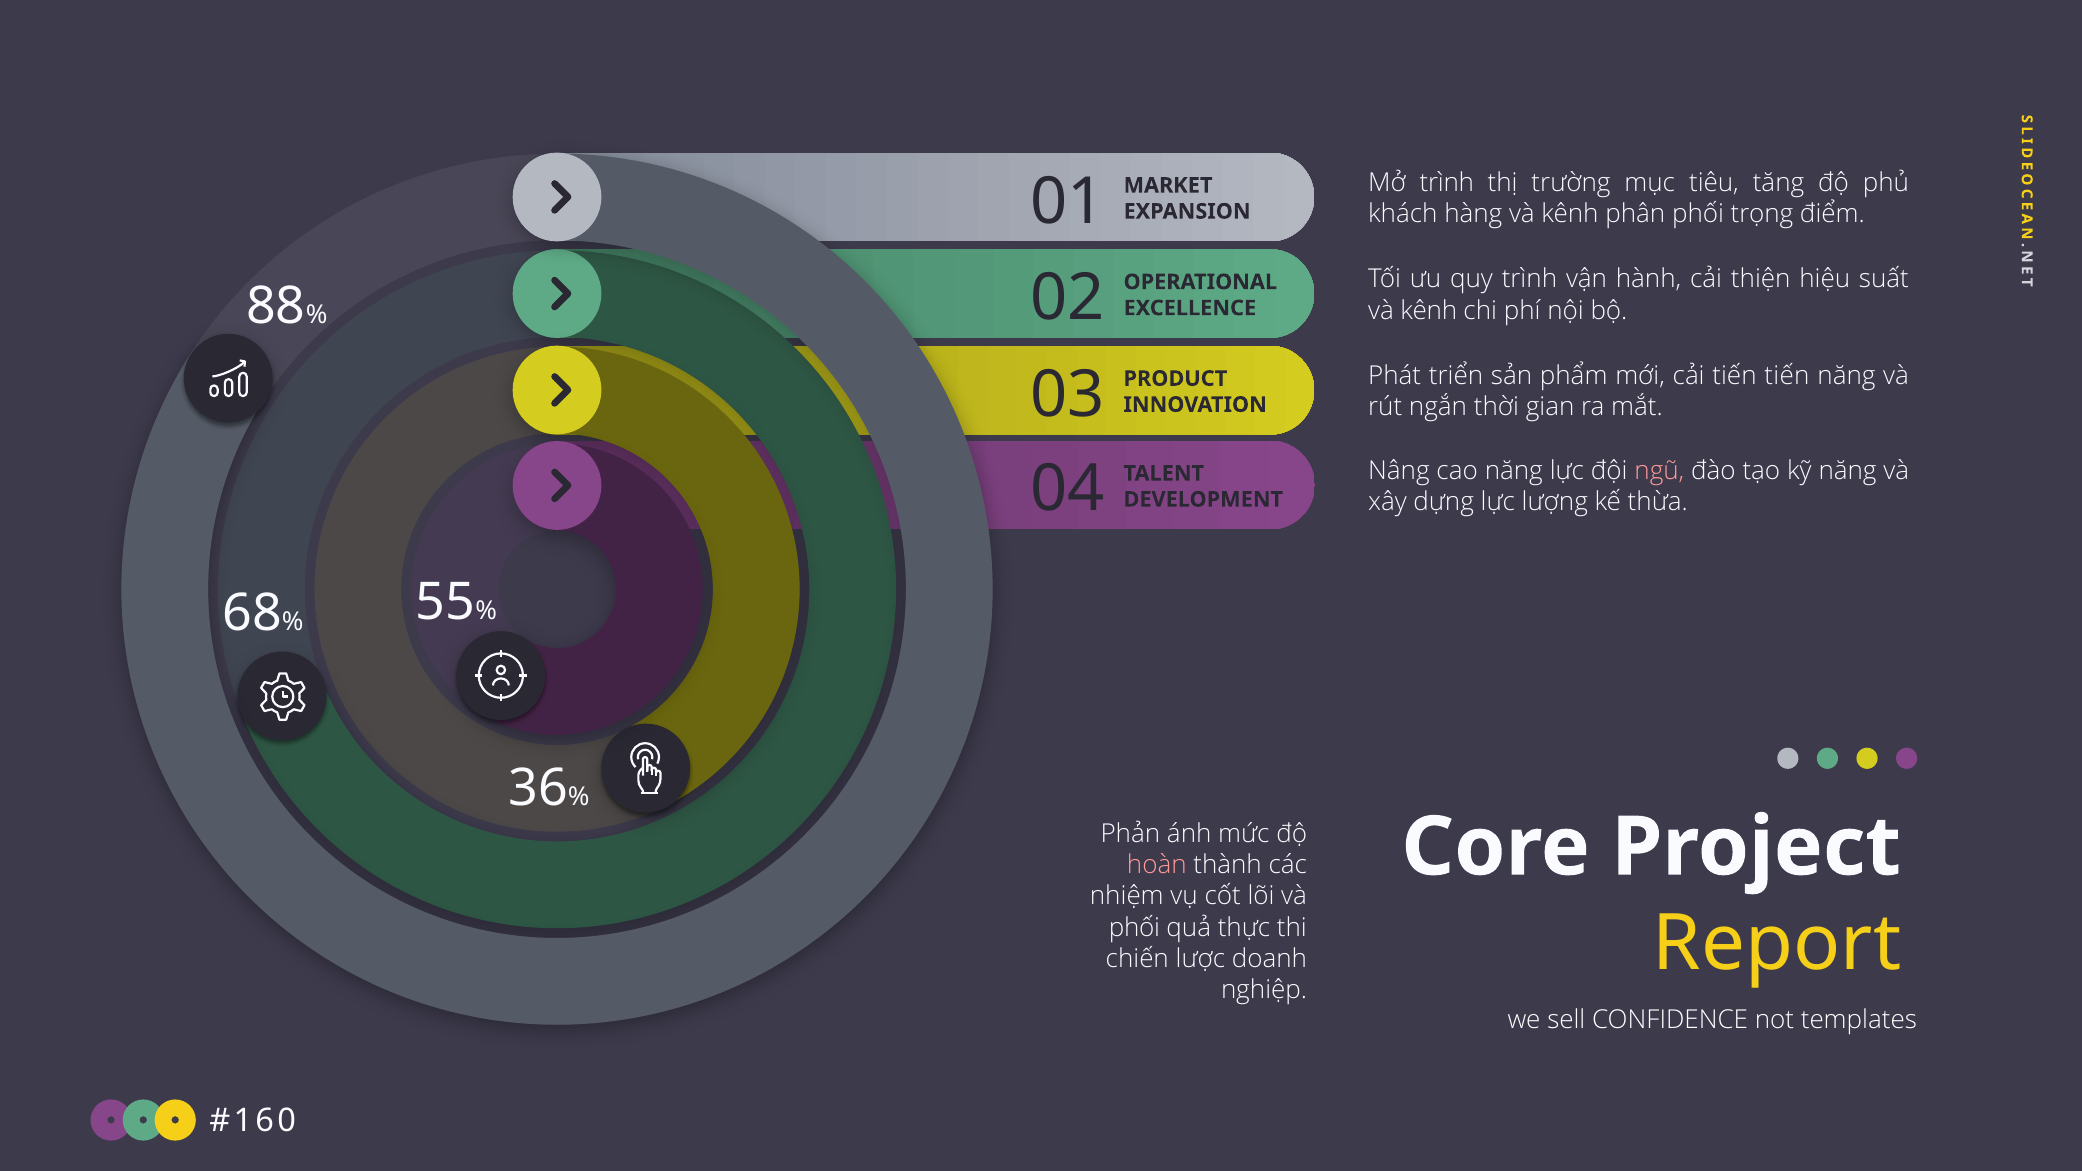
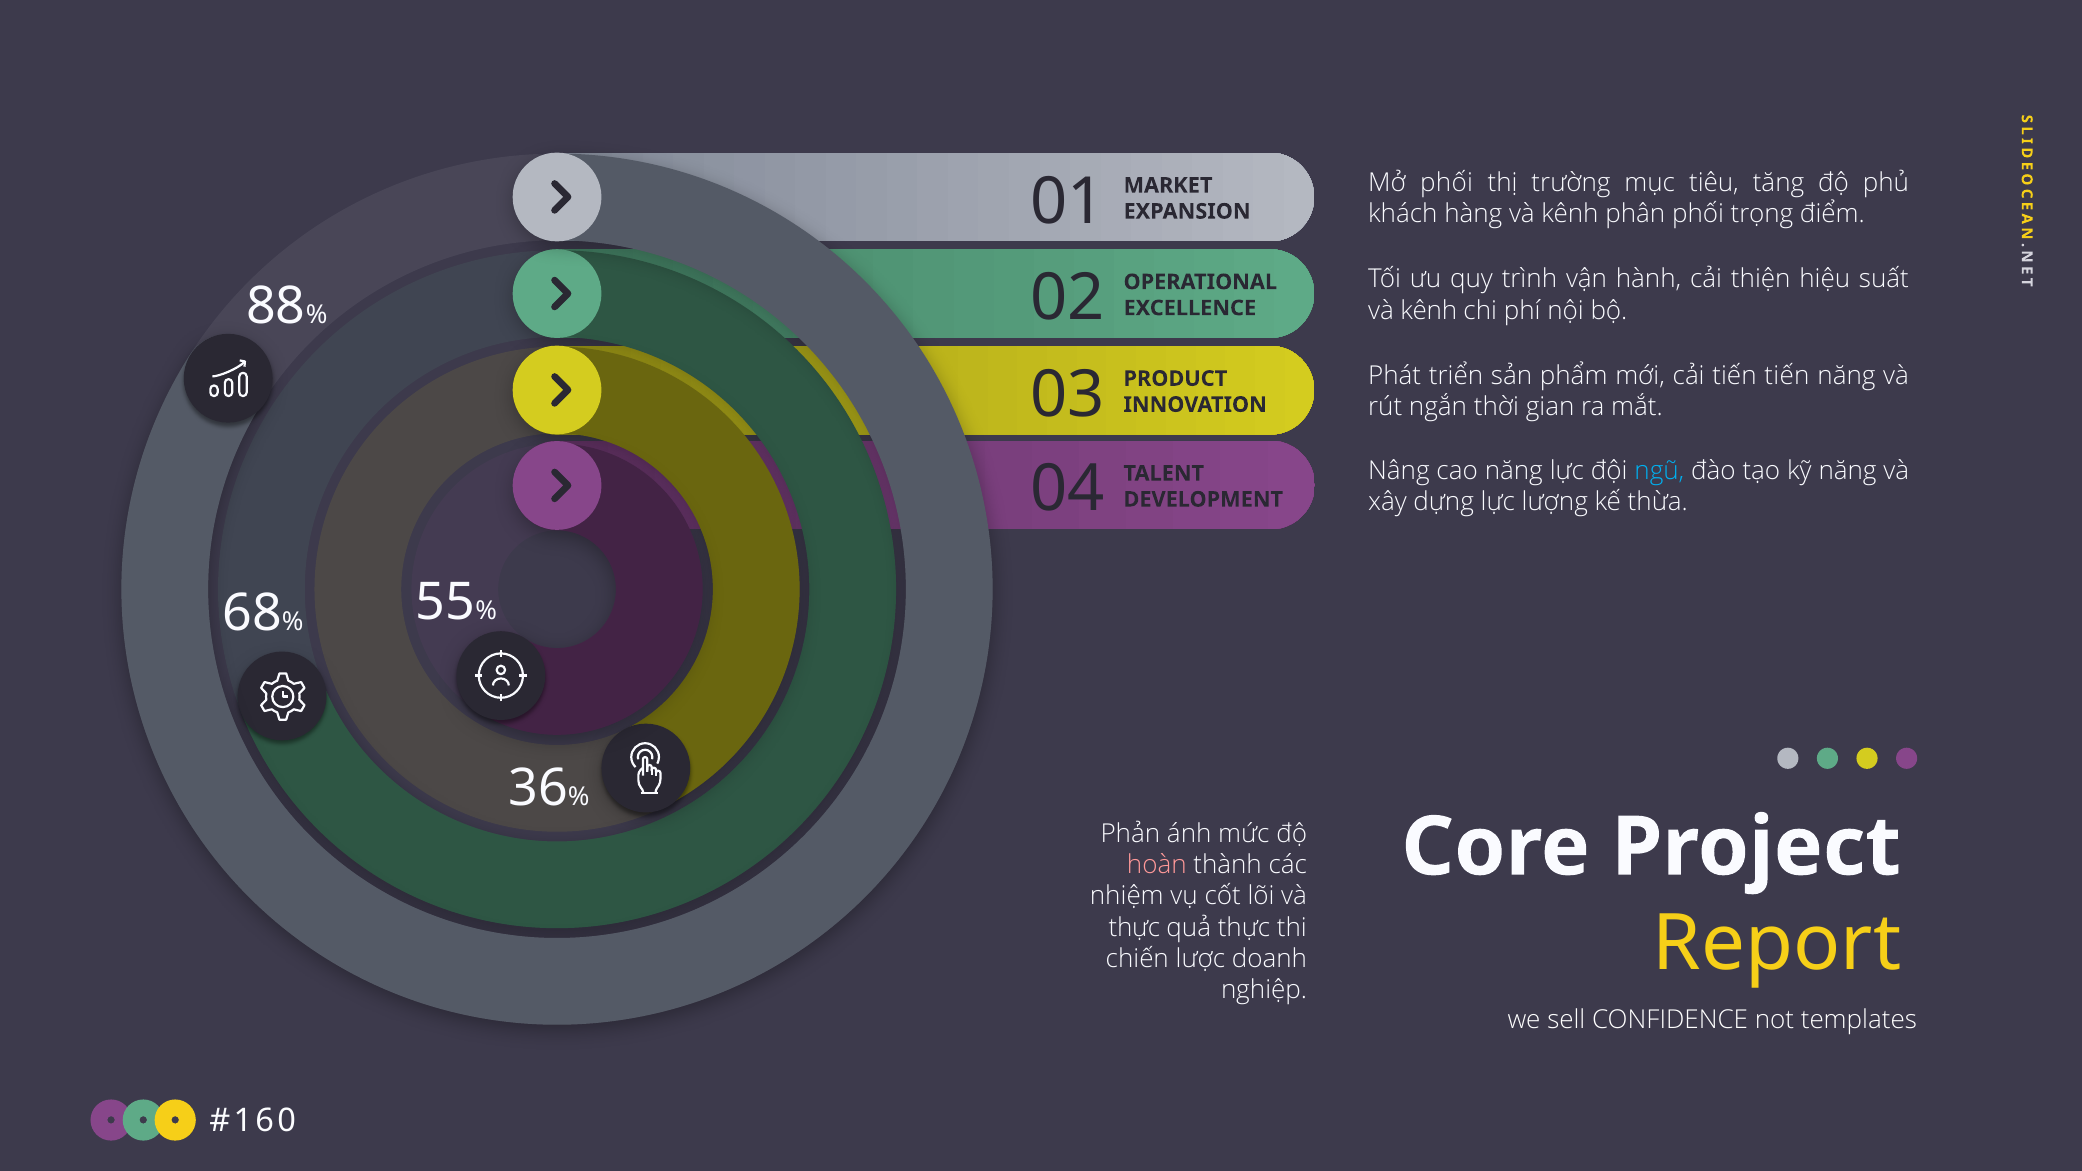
Mở trình: trình -> phối
ngũ colour: pink -> light blue
phối at (1134, 928): phối -> thực
